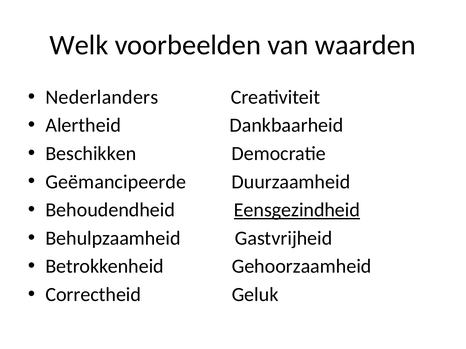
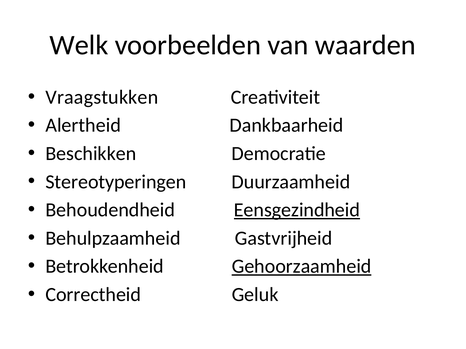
Nederlanders: Nederlanders -> Vraagstukken
Geëmancipeerde: Geëmancipeerde -> Stereotyperingen
Gehoorzaamheid underline: none -> present
